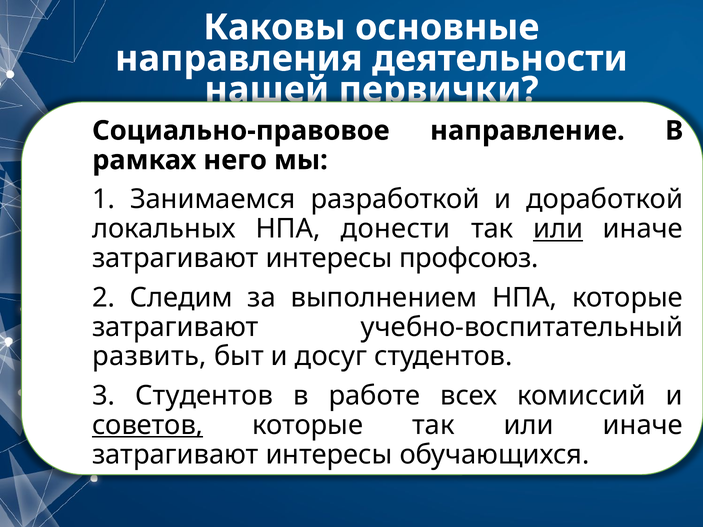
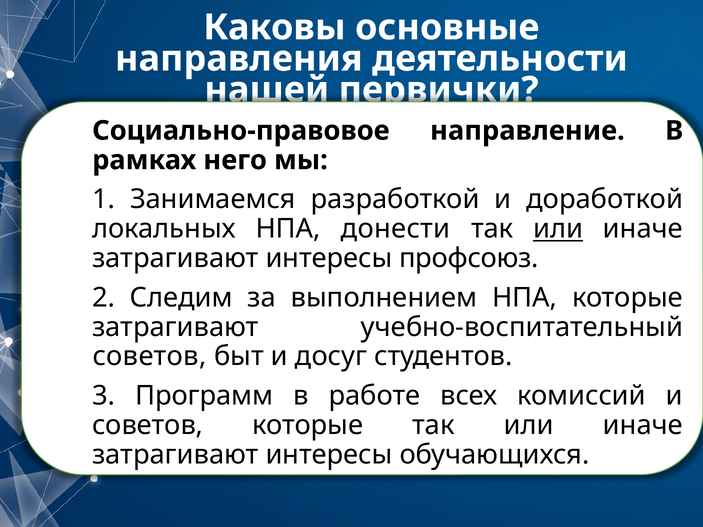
развить at (149, 357): развить -> советов
3 Студентов: Студентов -> Программ
советов at (148, 425) underline: present -> none
